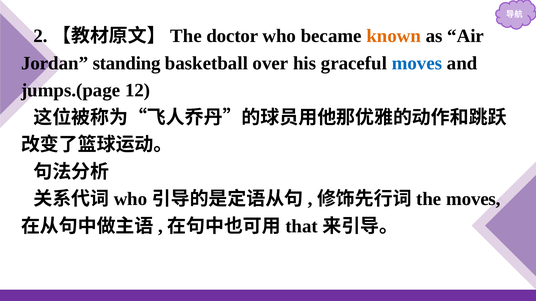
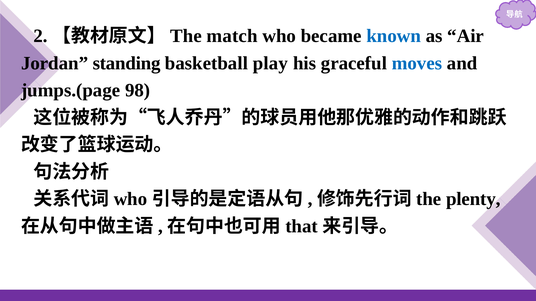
doctor: doctor -> match
known colour: orange -> blue
over: over -> play
12: 12 -> 98
moves at (473, 199): moves -> plenty
